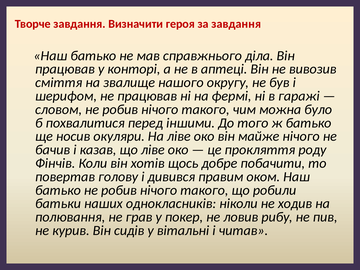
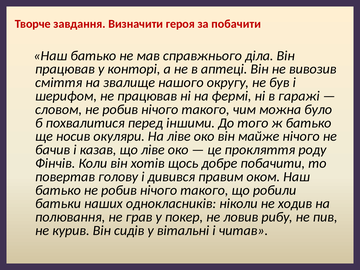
за завдання: завдання -> побачити
